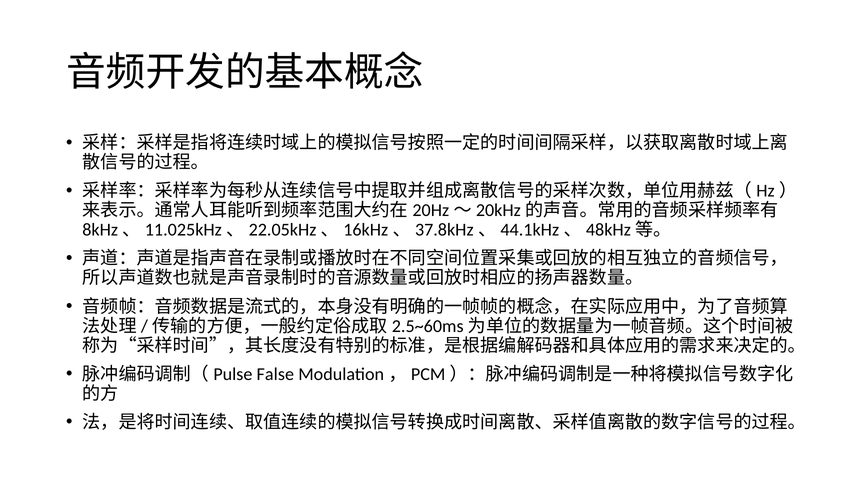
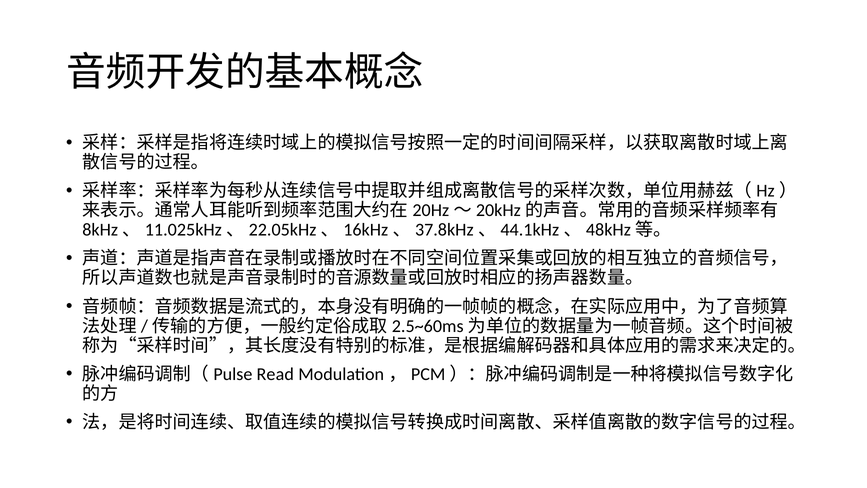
False: False -> Read
